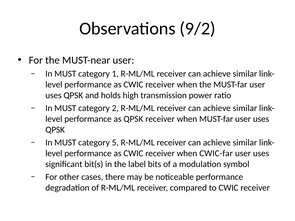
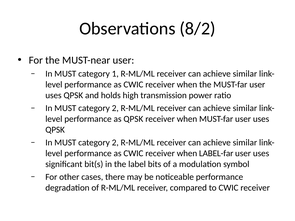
9/2: 9/2 -> 8/2
5 at (115, 143): 5 -> 2
CWIC-far: CWIC-far -> LABEL-far
